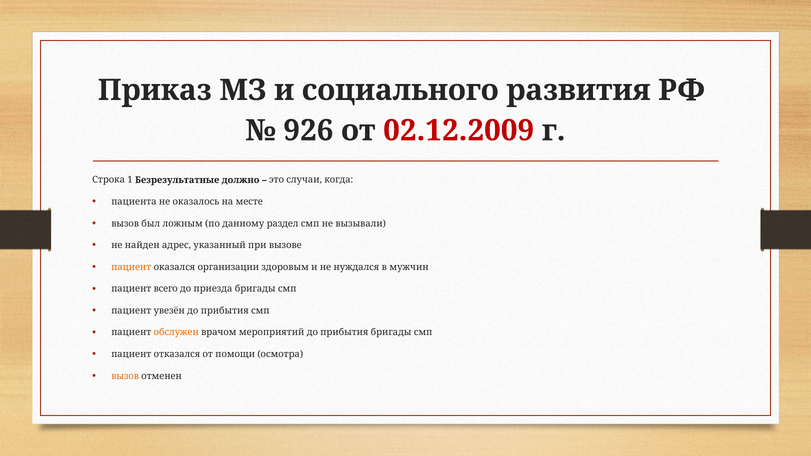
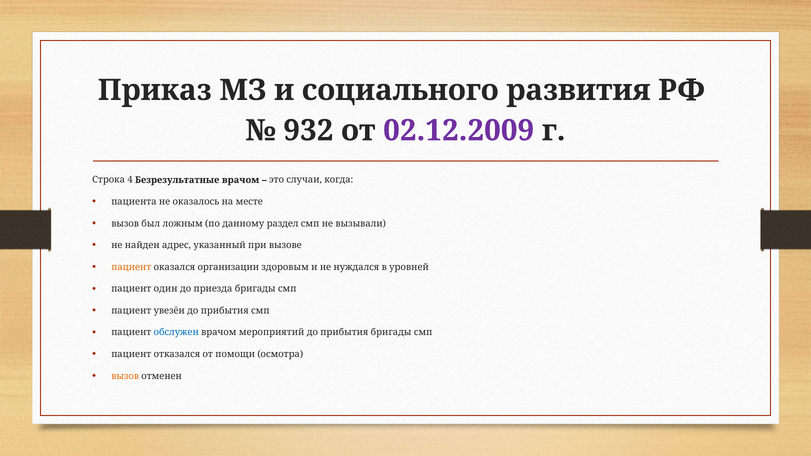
926: 926 -> 932
02.12.2009 colour: red -> purple
1: 1 -> 4
Безрезультатные должно: должно -> врачом
мужчин: мужчин -> уровней
всего: всего -> один
обслужен colour: orange -> blue
